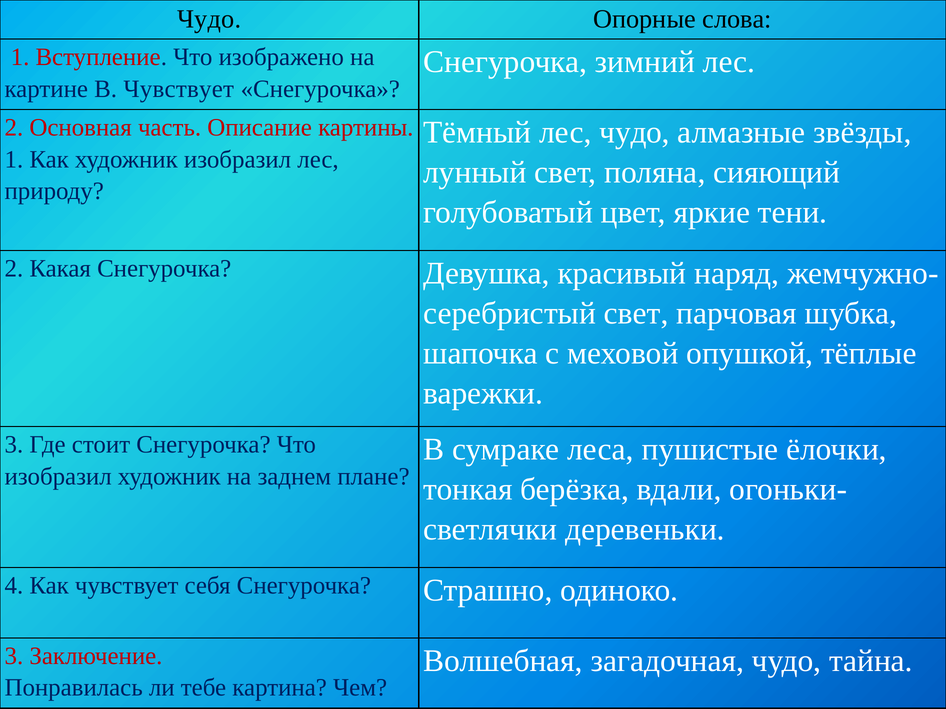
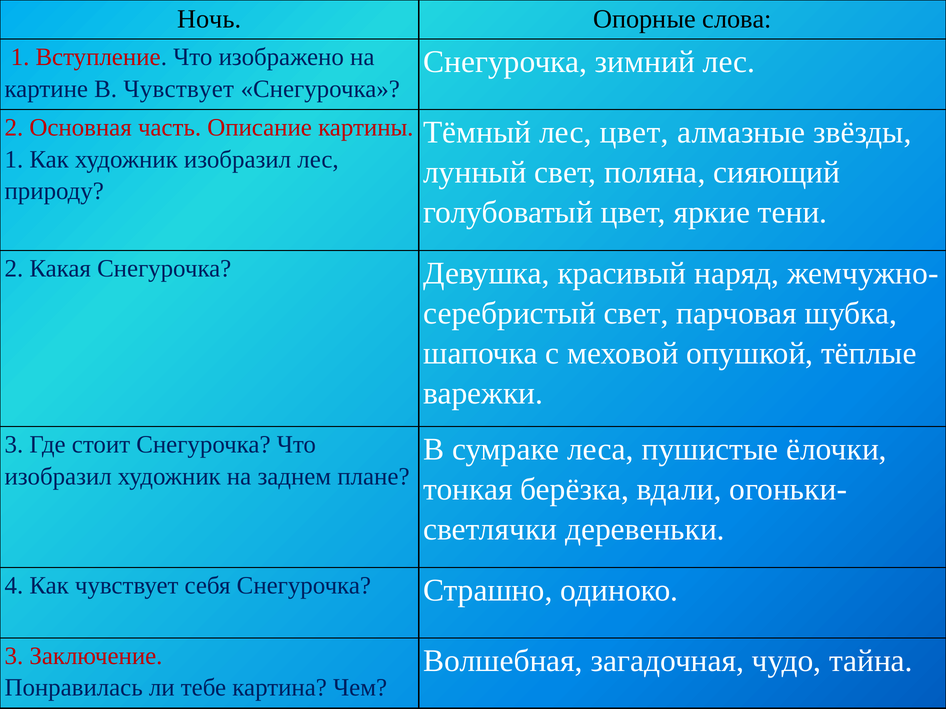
Чудо at (209, 19): Чудо -> Ночь
лес чудо: чудо -> цвет
